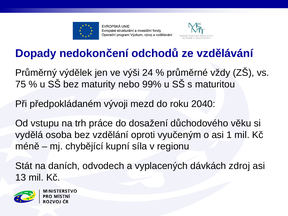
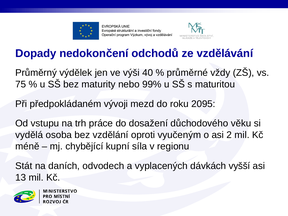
24: 24 -> 40
2040: 2040 -> 2095
1: 1 -> 2
zdroj: zdroj -> vyšší
